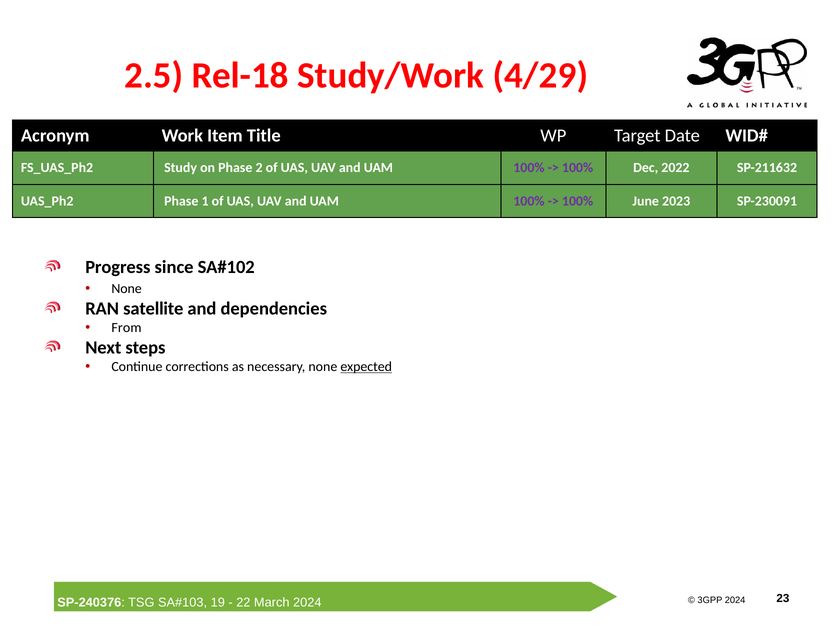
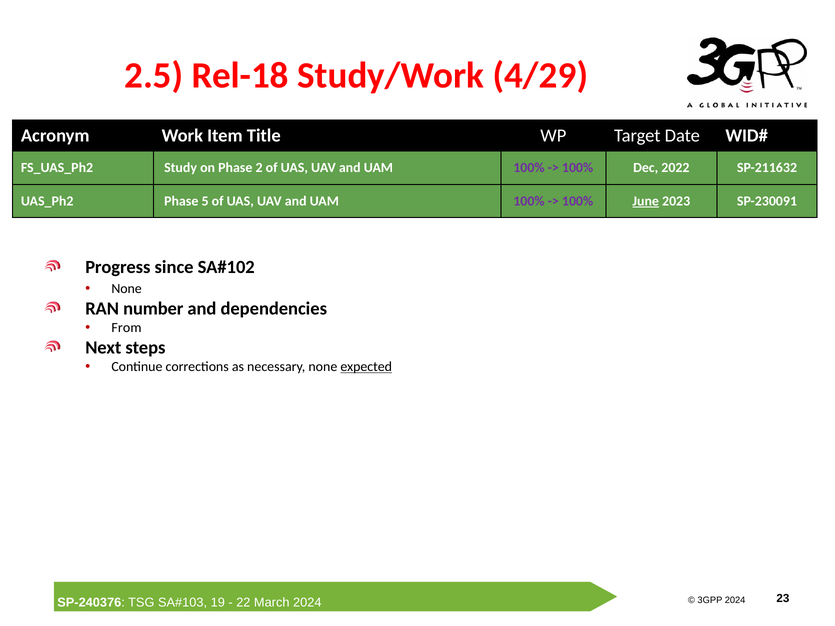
1: 1 -> 5
June underline: none -> present
satellite: satellite -> number
